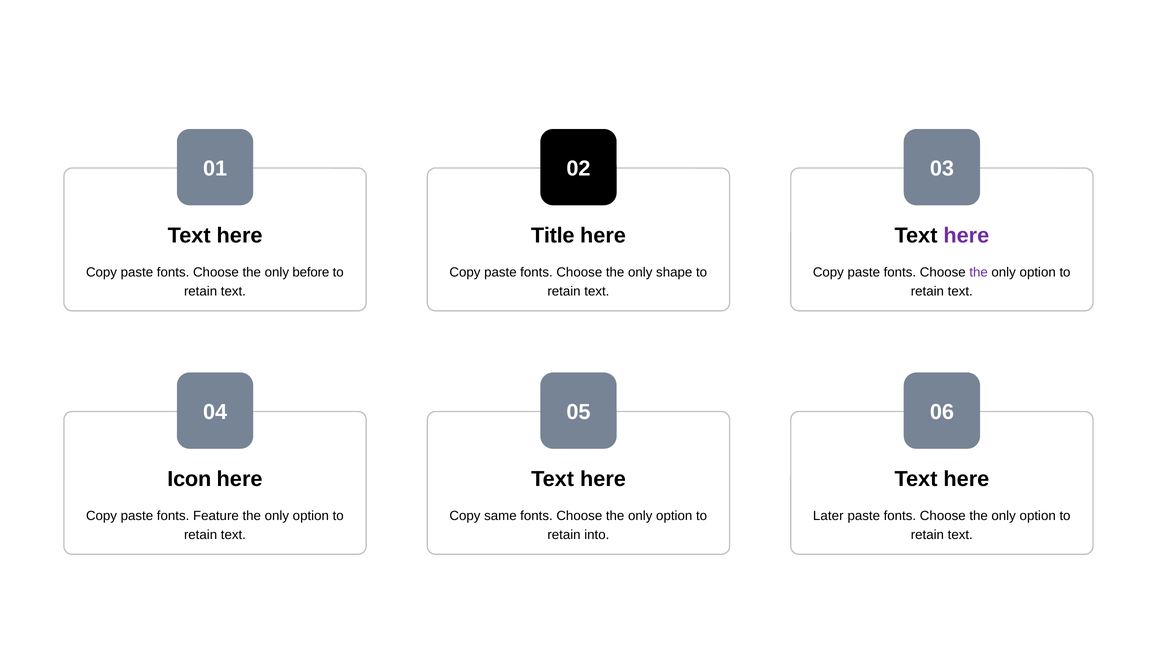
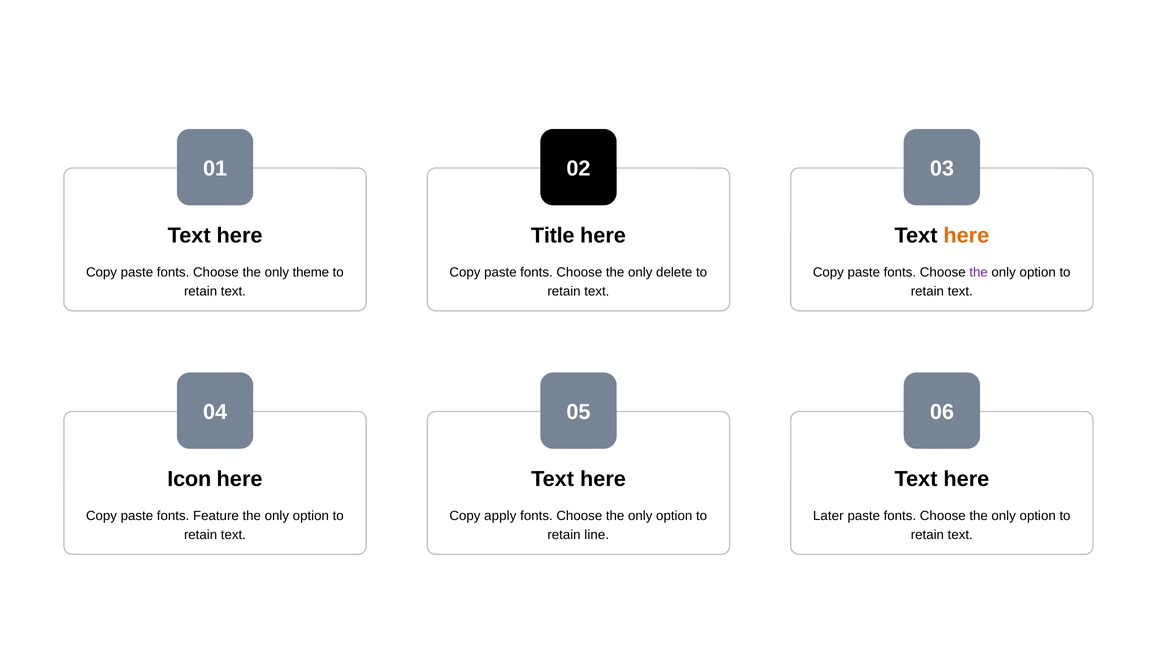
here at (966, 236) colour: purple -> orange
before: before -> theme
shape: shape -> delete
same: same -> apply
into: into -> line
